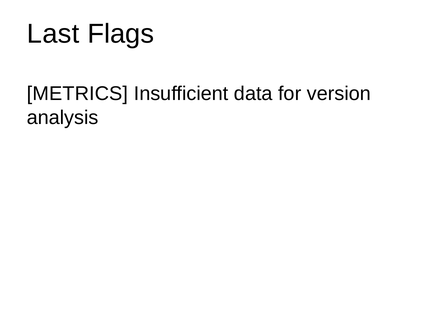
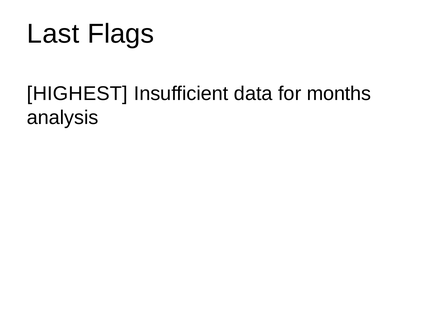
METRICS: METRICS -> HIGHEST
version: version -> months
